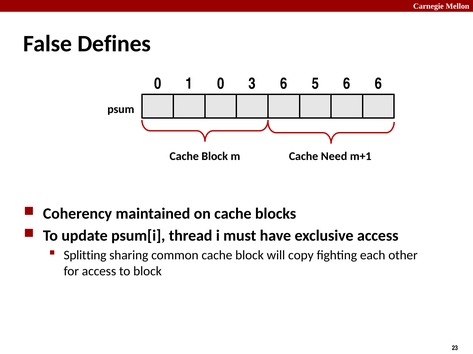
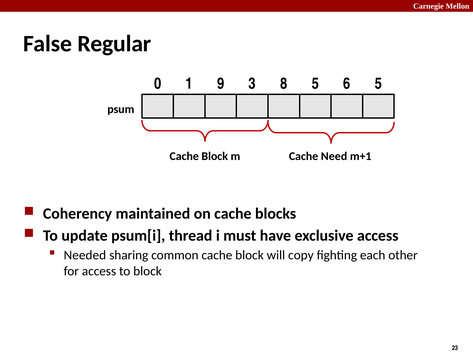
Defines: Defines -> Regular
1 0: 0 -> 9
3 6: 6 -> 8
6 6: 6 -> 5
Splitting: Splitting -> Needed
